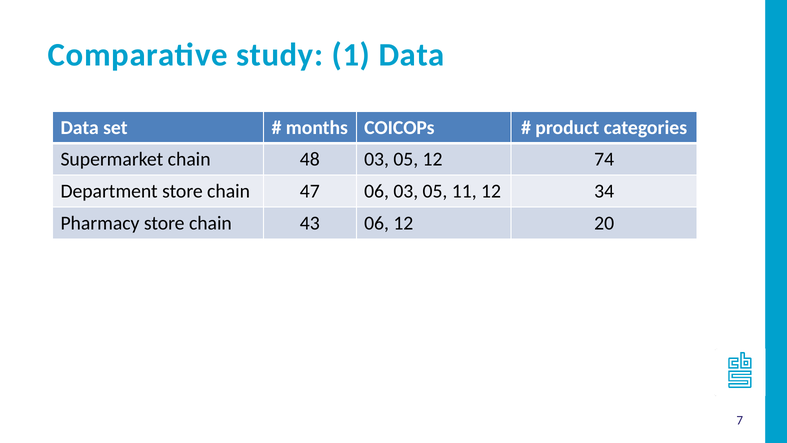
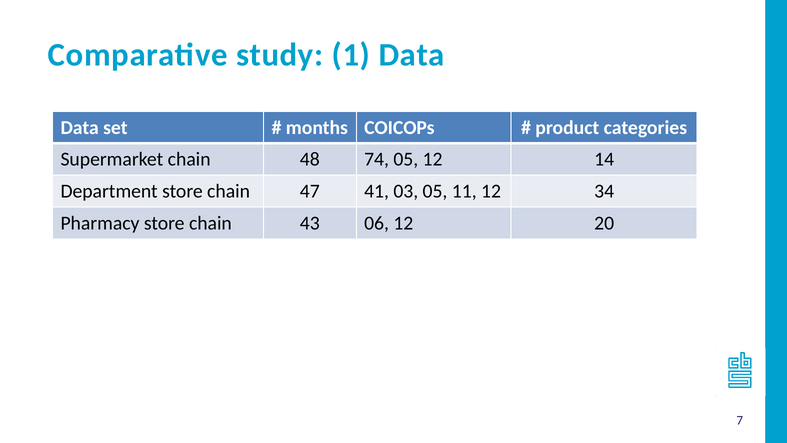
48 03: 03 -> 74
74: 74 -> 14
47 06: 06 -> 41
